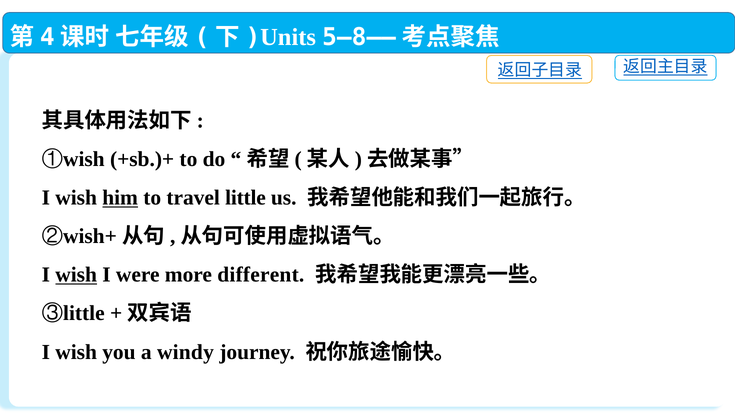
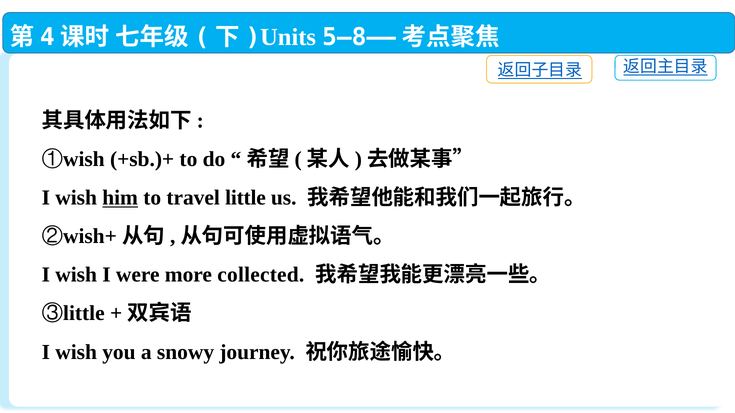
wish at (76, 275) underline: present -> none
different: different -> collected
windy: windy -> snowy
